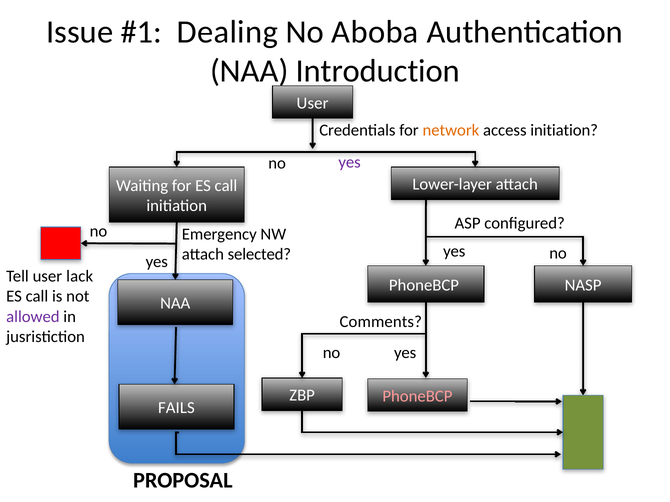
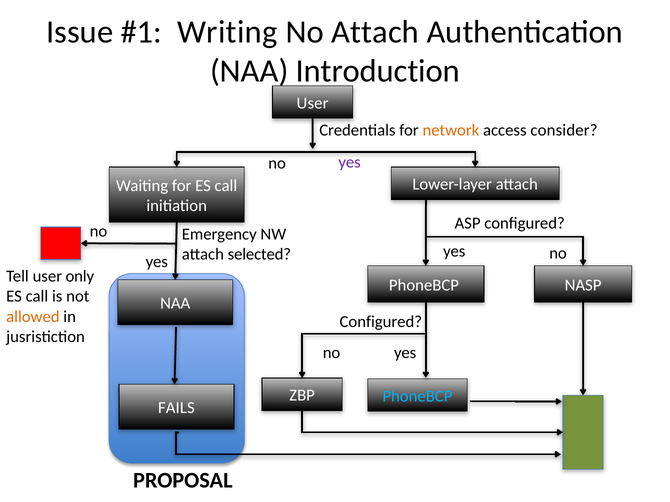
Dealing: Dealing -> Writing
No Aboba: Aboba -> Attach
access initiation: initiation -> consider
lack: lack -> only
allowed colour: purple -> orange
Comments at (381, 322): Comments -> Configured
PhoneBCP at (417, 397) colour: pink -> light blue
